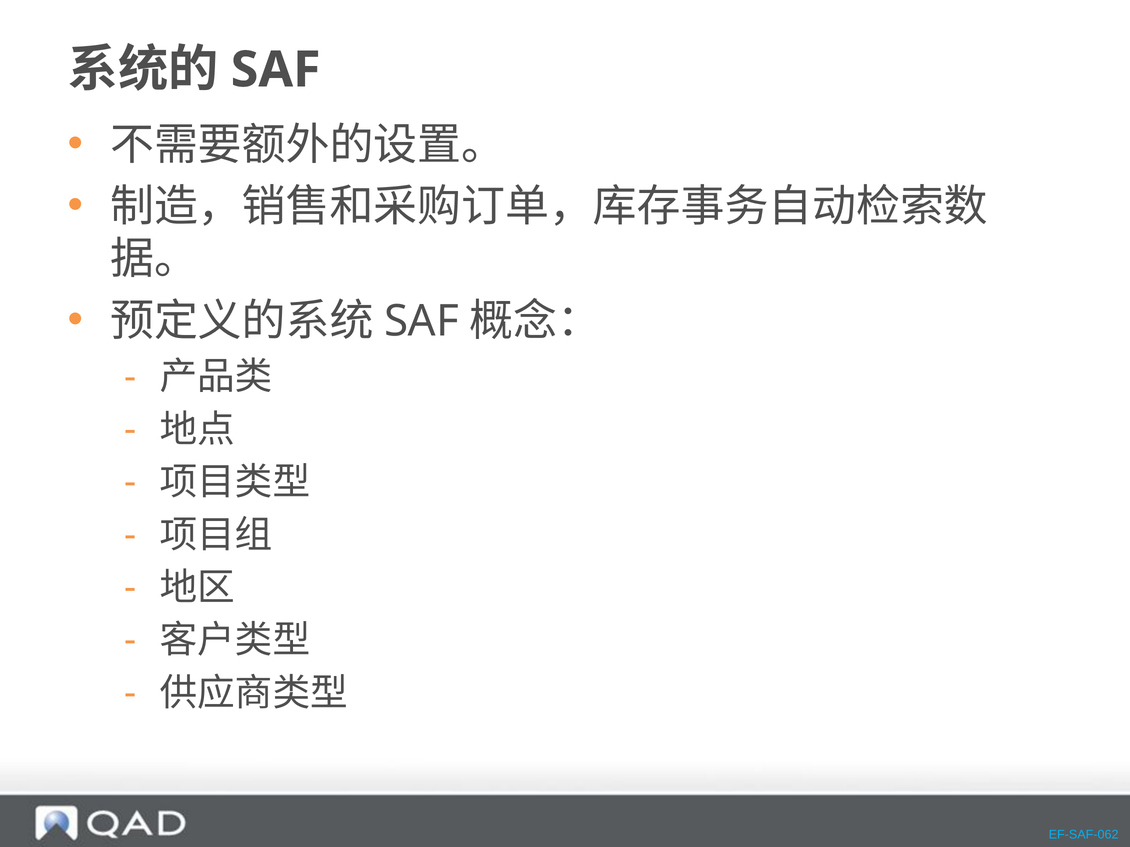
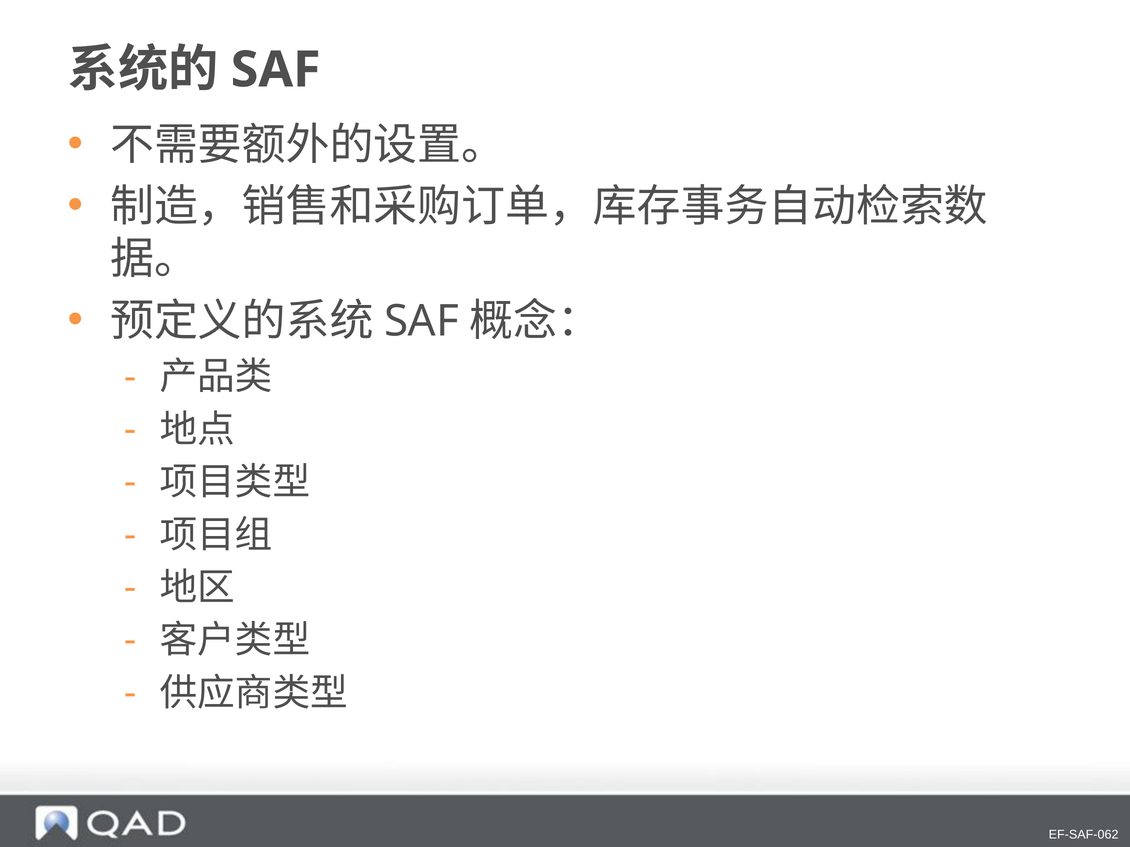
EF-SAF-062 colour: light blue -> white
